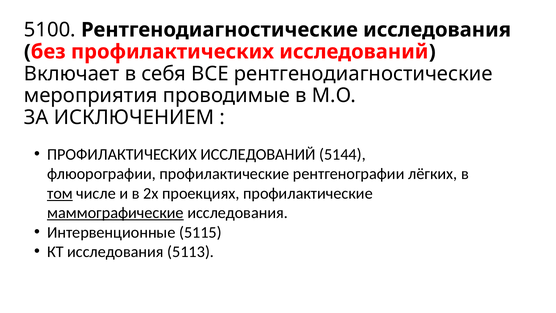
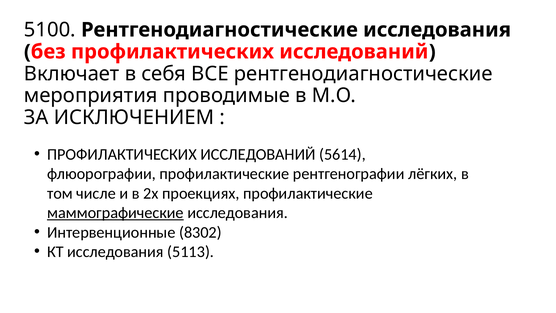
5144: 5144 -> 5614
том underline: present -> none
5115: 5115 -> 8302
